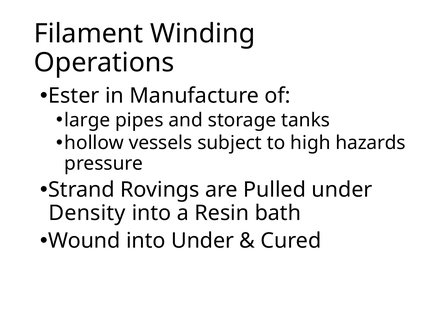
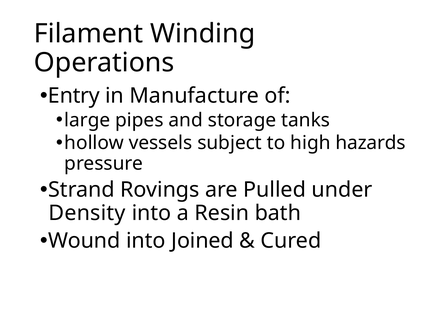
Ester: Ester -> Entry
into Under: Under -> Joined
